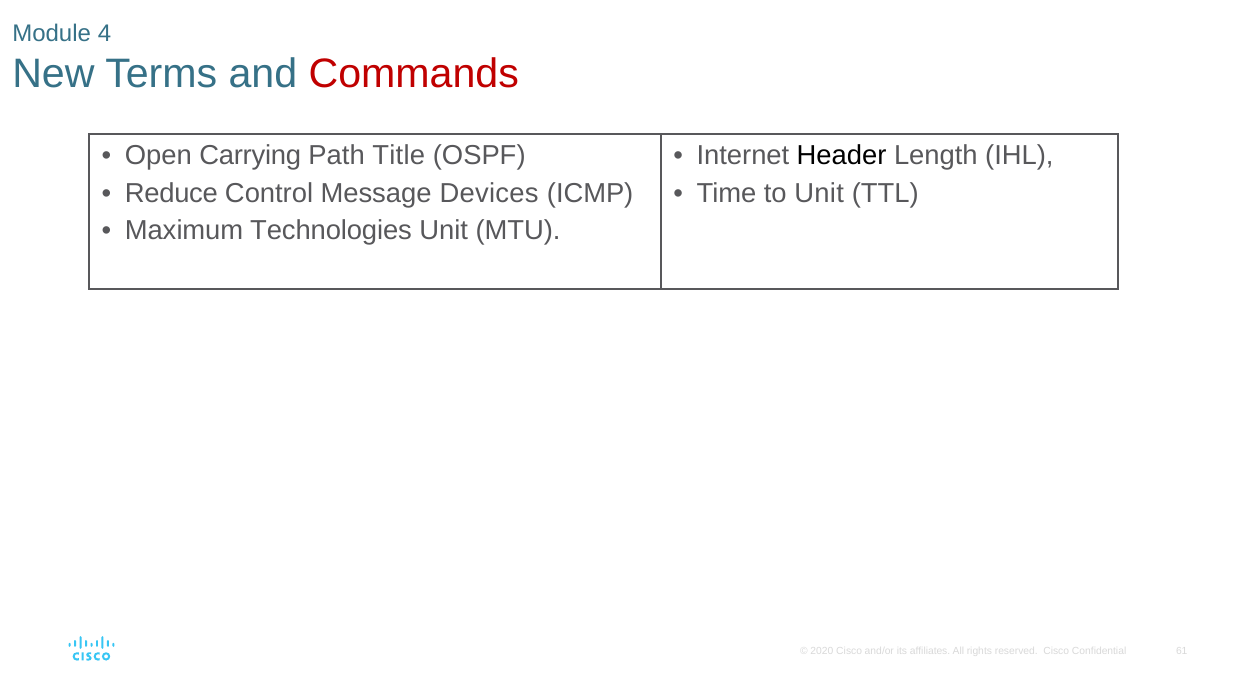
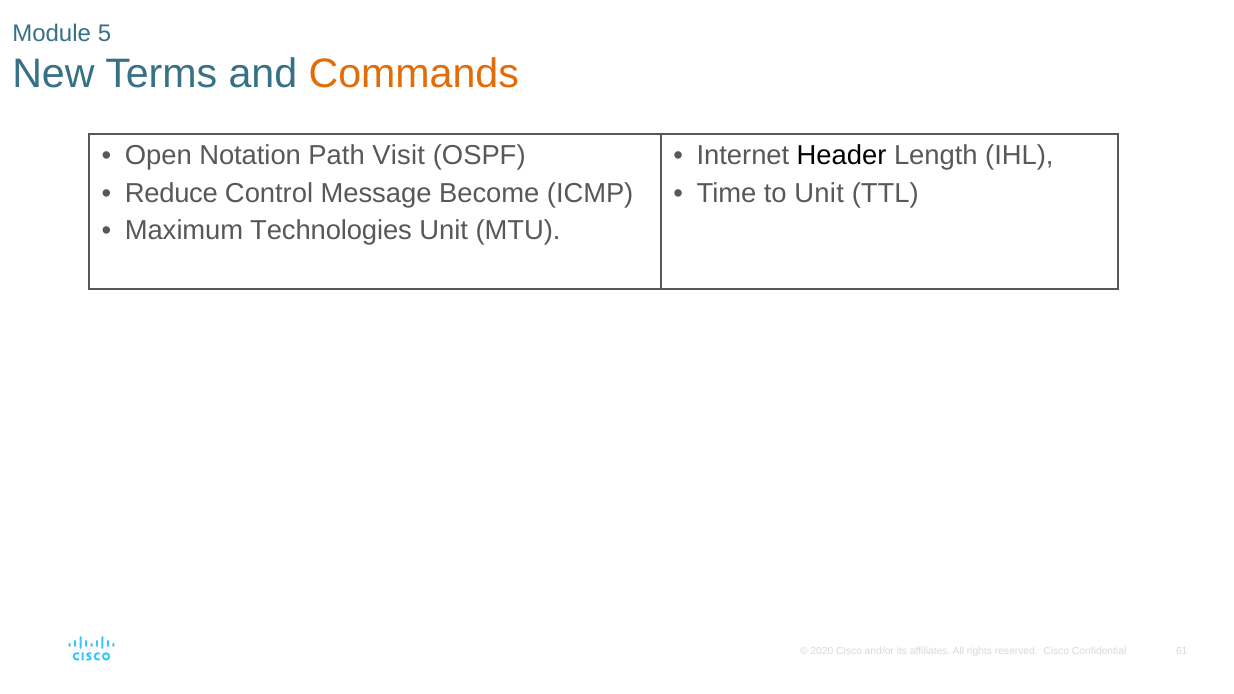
4: 4 -> 5
Commands colour: red -> orange
Carrying: Carrying -> Notation
Title: Title -> Visit
Devices: Devices -> Become
